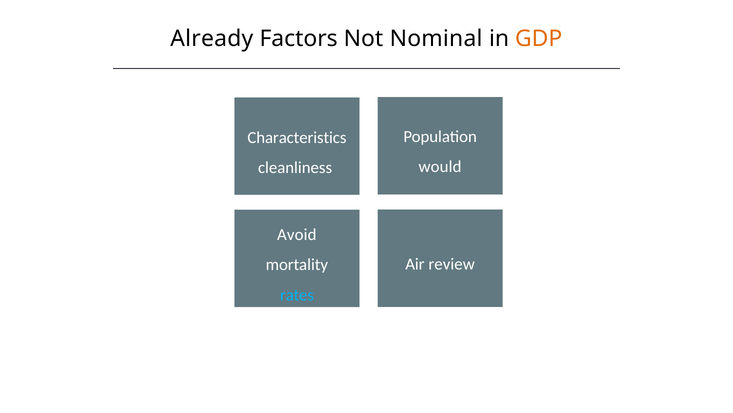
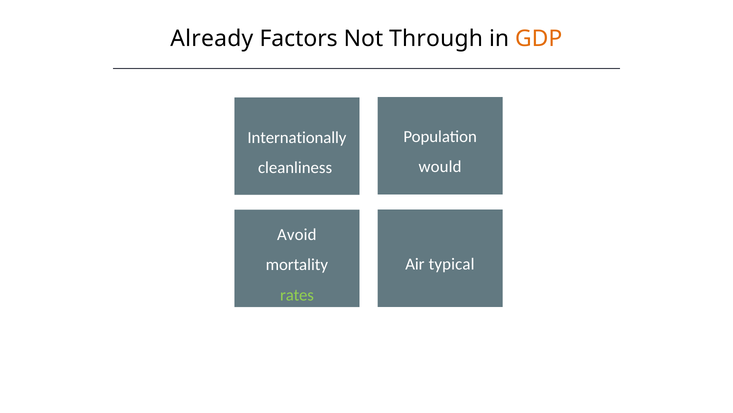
Nominal: Nominal -> Through
Characteristics: Characteristics -> Internationally
review: review -> typical
rates colour: light blue -> light green
